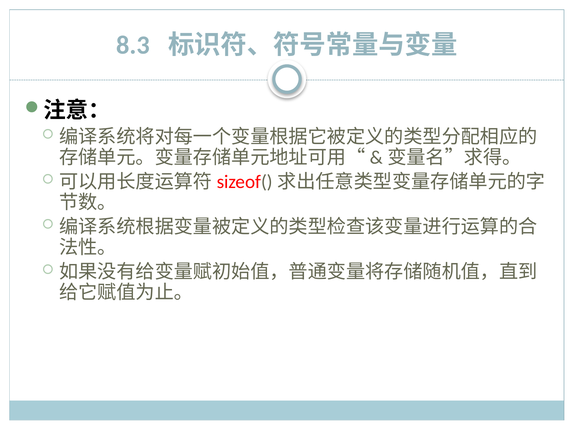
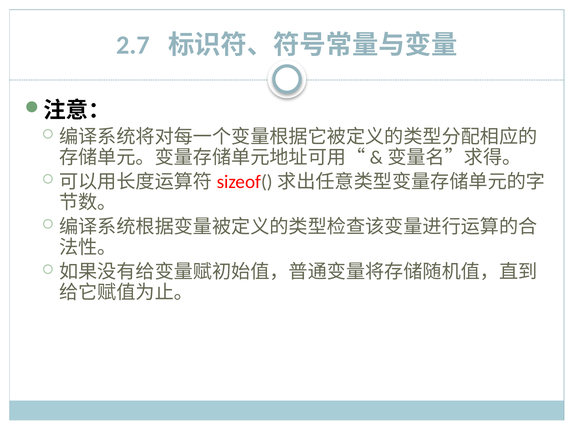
8.3: 8.3 -> 2.7
